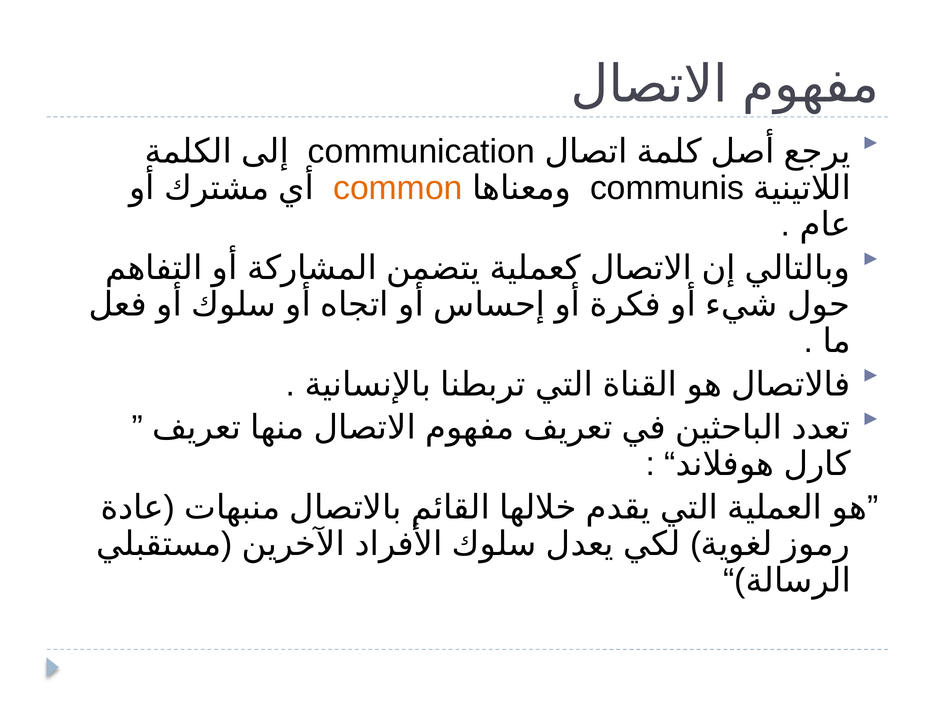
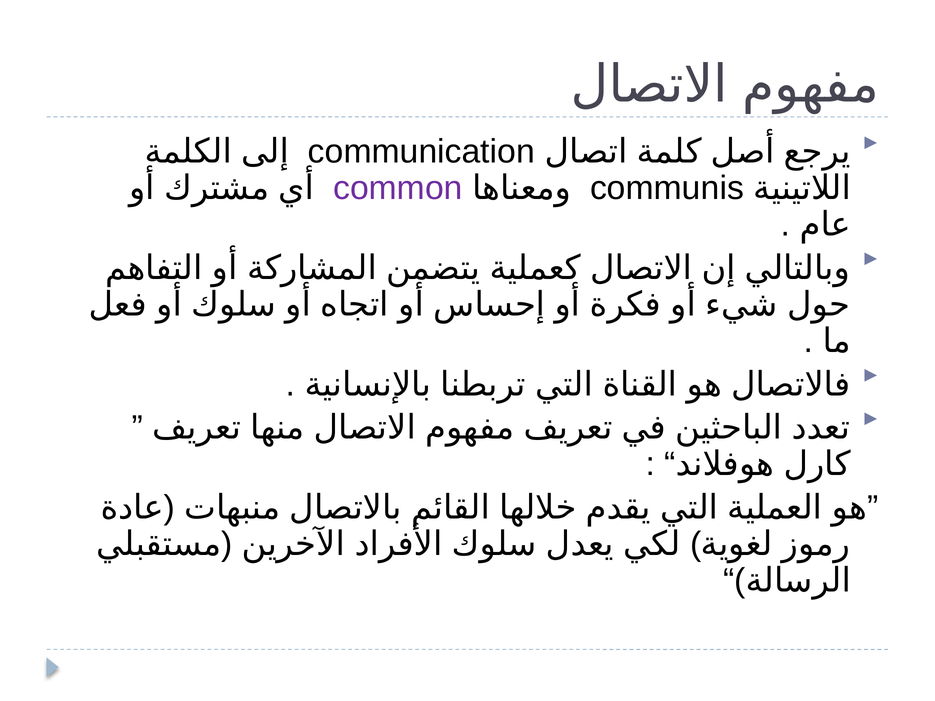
common colour: orange -> purple
